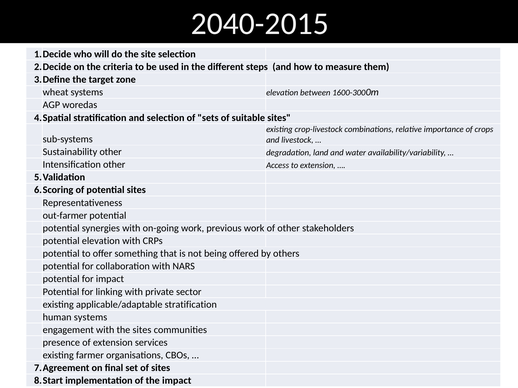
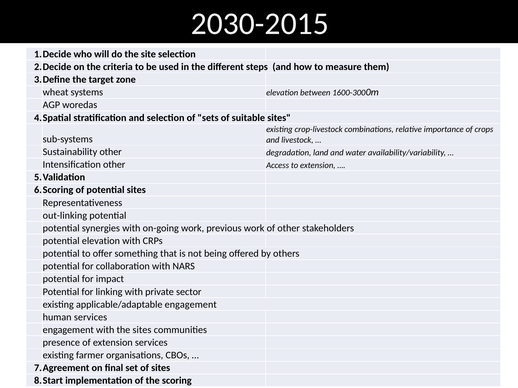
2040-2015: 2040-2015 -> 2030-2015
out-farmer: out-farmer -> out-linking
applicable/adaptable stratification: stratification -> engagement
human systems: systems -> services
the impact: impact -> scoring
